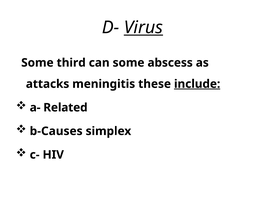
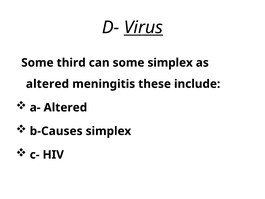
some abscess: abscess -> simplex
attacks at (48, 84): attacks -> altered
include underline: present -> none
a- Related: Related -> Altered
